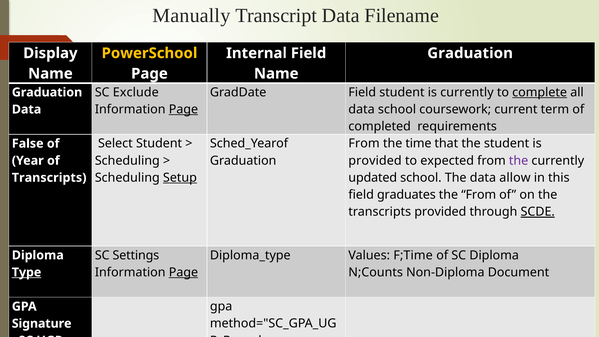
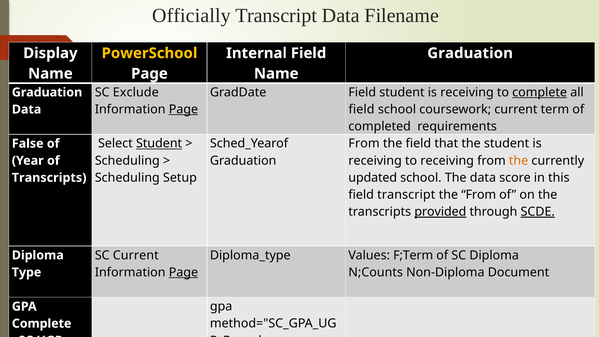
Manually: Manually -> Officially
currently at (467, 92): currently -> receiving
data at (362, 109): data -> field
Student at (159, 144) underline: none -> present
the time: time -> field
provided at (375, 161): provided -> receiving
to expected: expected -> receiving
the at (519, 161) colour: purple -> orange
Setup underline: present -> none
allow: allow -> score
field graduates: graduates -> transcript
provided at (440, 212) underline: none -> present
SC Settings: Settings -> Current
F;Time: F;Time -> F;Term
Type underline: present -> none
Signature at (42, 323): Signature -> Complete
